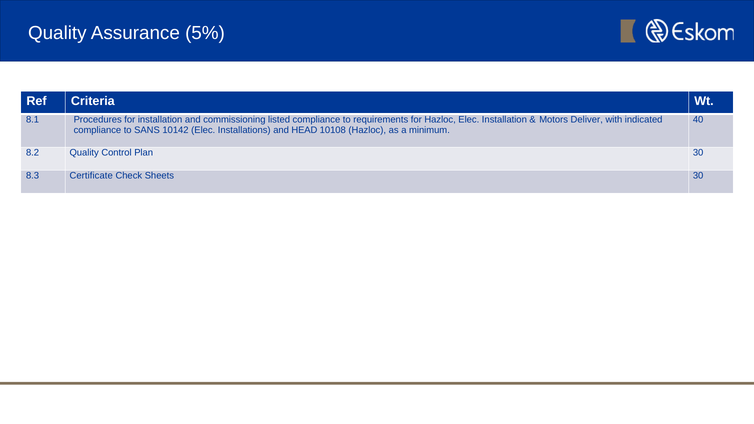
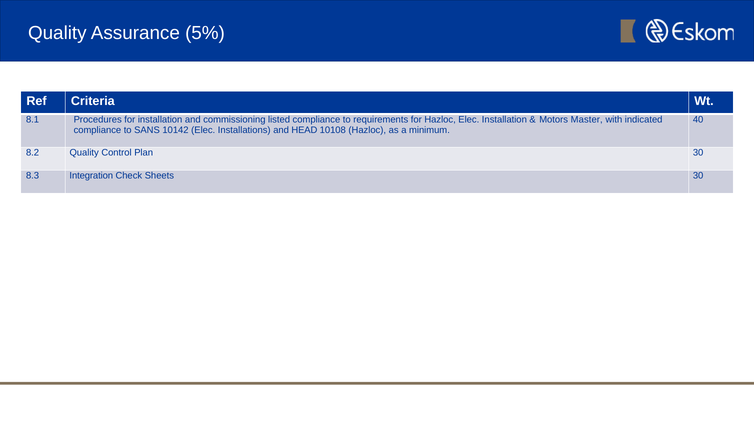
Deliver: Deliver -> Master
Certificate: Certificate -> Integration
